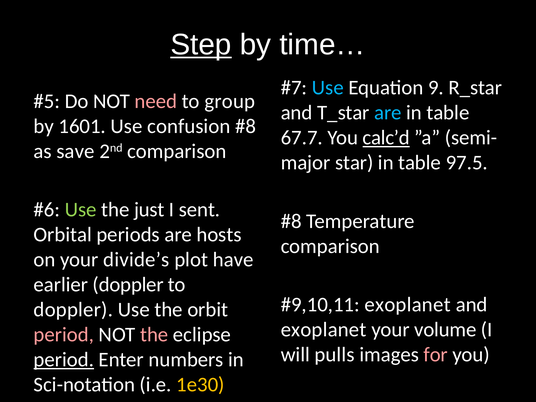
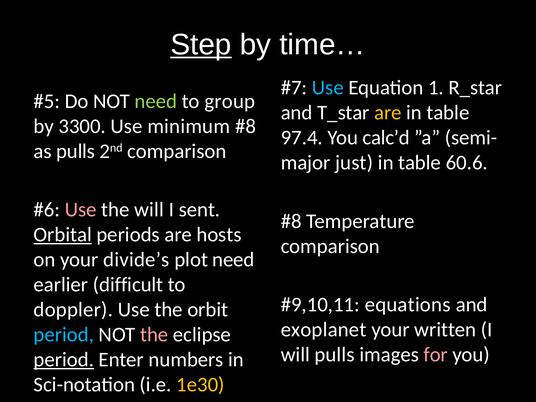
9: 9 -> 1
need at (156, 101) colour: pink -> light green
are at (388, 113) colour: light blue -> yellow
1601: 1601 -> 3300
confusion: confusion -> minimum
67.7: 67.7 -> 97.4
calc’d underline: present -> none
as save: save -> pulls
star: star -> just
97.5: 97.5 -> 60.6
Use at (81, 210) colour: light green -> pink
the just: just -> will
Orbital underline: none -> present
plot have: have -> need
earlier doppler: doppler -> difficult
exoplanet at (408, 305): exoplanet -> equations
volume: volume -> written
period at (64, 335) colour: pink -> light blue
